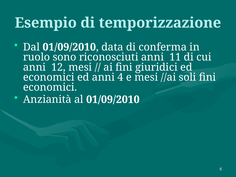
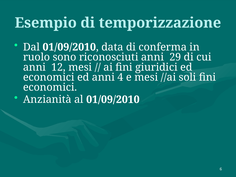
11: 11 -> 29
